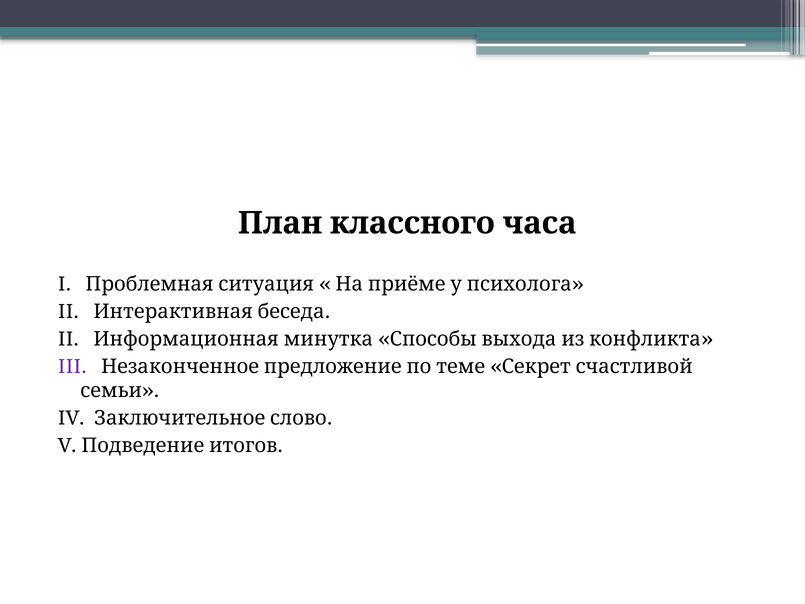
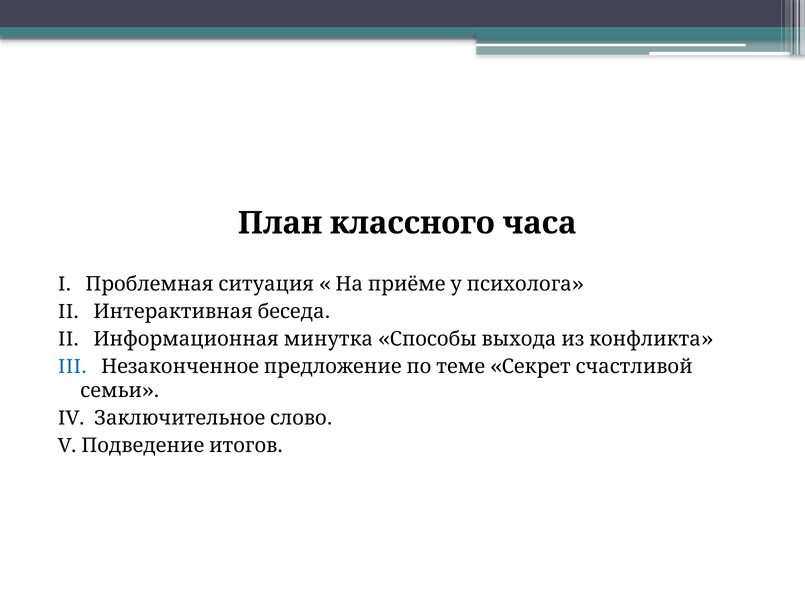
III colour: purple -> blue
